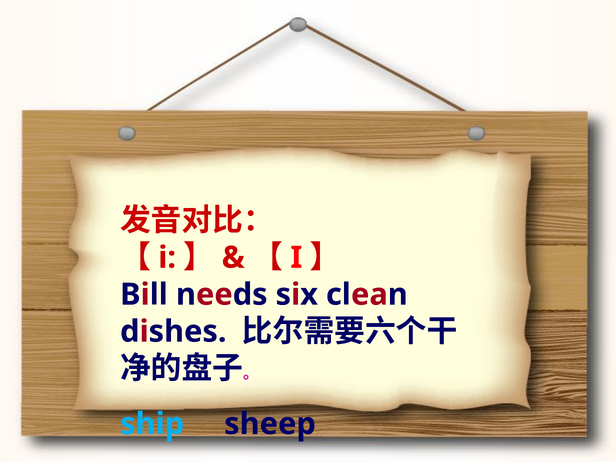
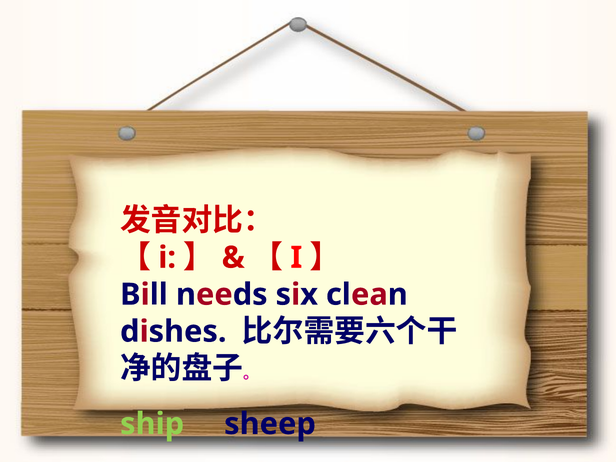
ship colour: light blue -> light green
